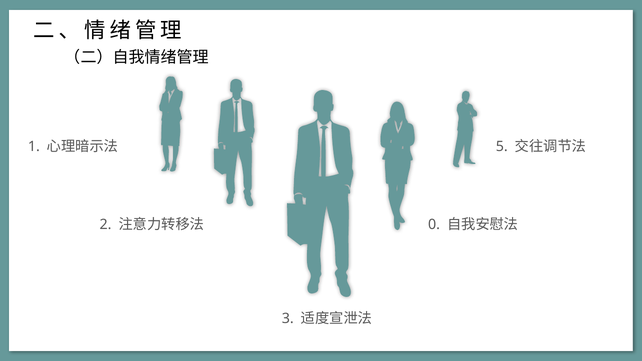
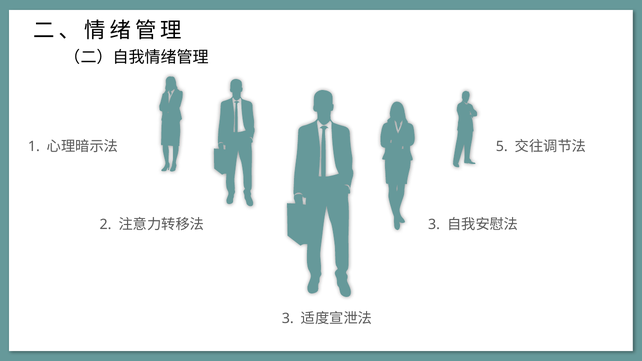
0 at (434, 224): 0 -> 3
